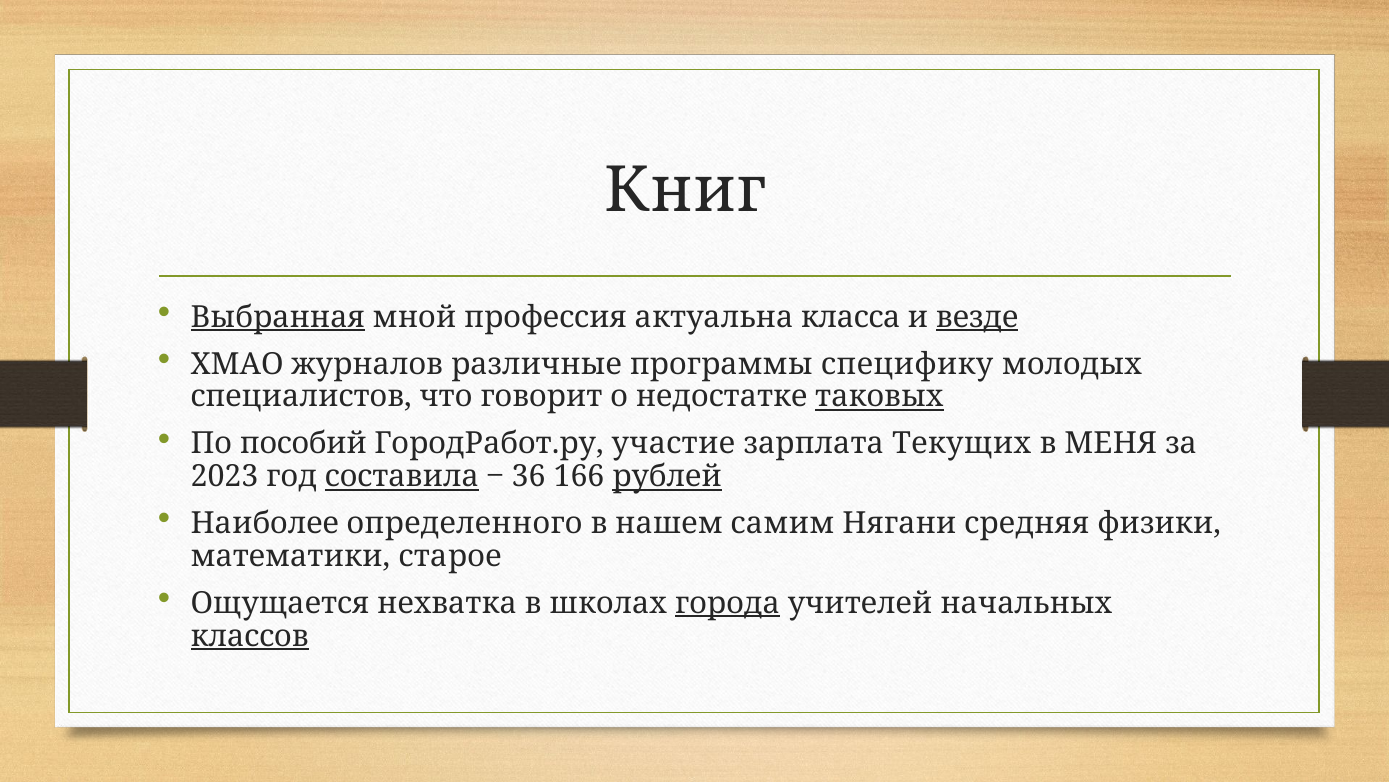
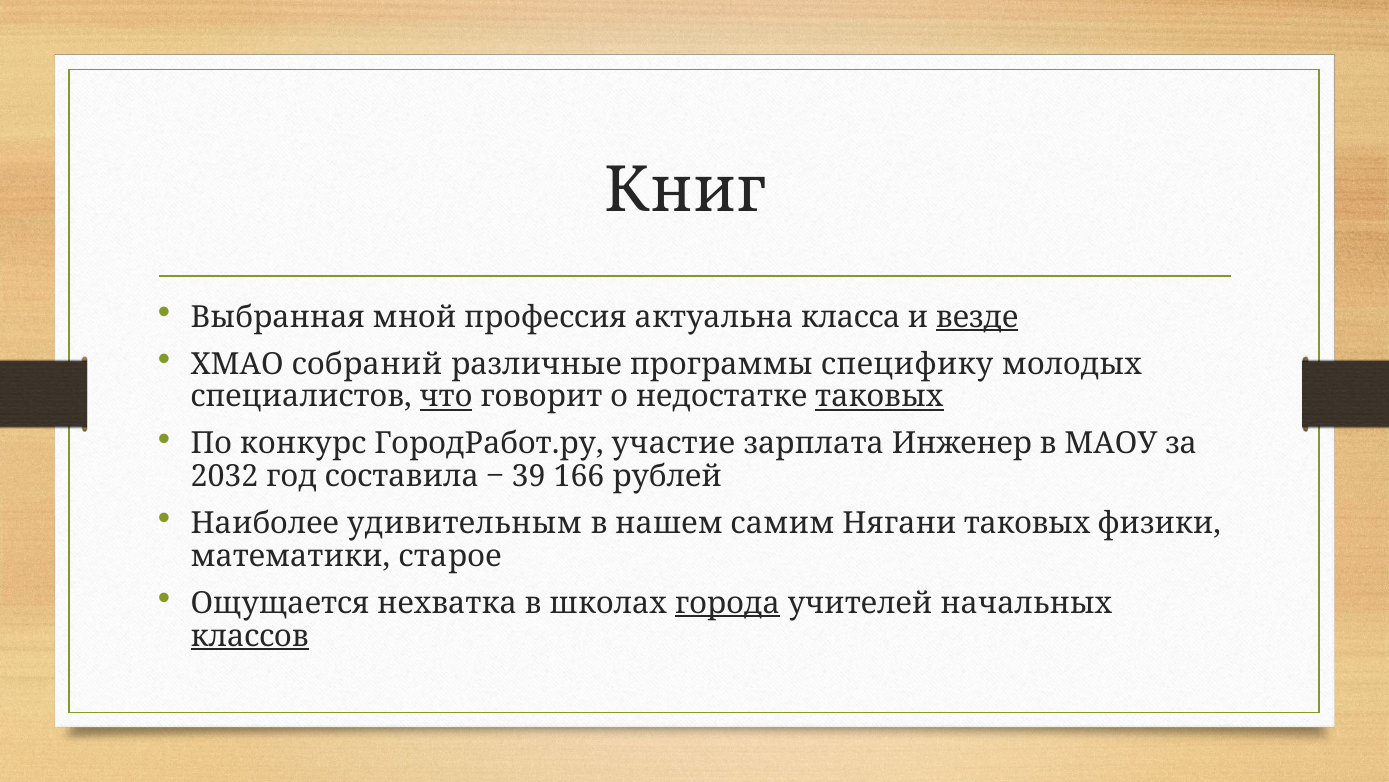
Выбранная underline: present -> none
журналов: журналов -> собраний
что underline: none -> present
пособий: пособий -> конкурс
Текущих: Текущих -> Инженер
МЕНЯ: МЕНЯ -> МАОУ
2023: 2023 -> 2032
составила underline: present -> none
36: 36 -> 39
рублей underline: present -> none
определенного: определенного -> удивительным
Нягани средняя: средняя -> таковых
